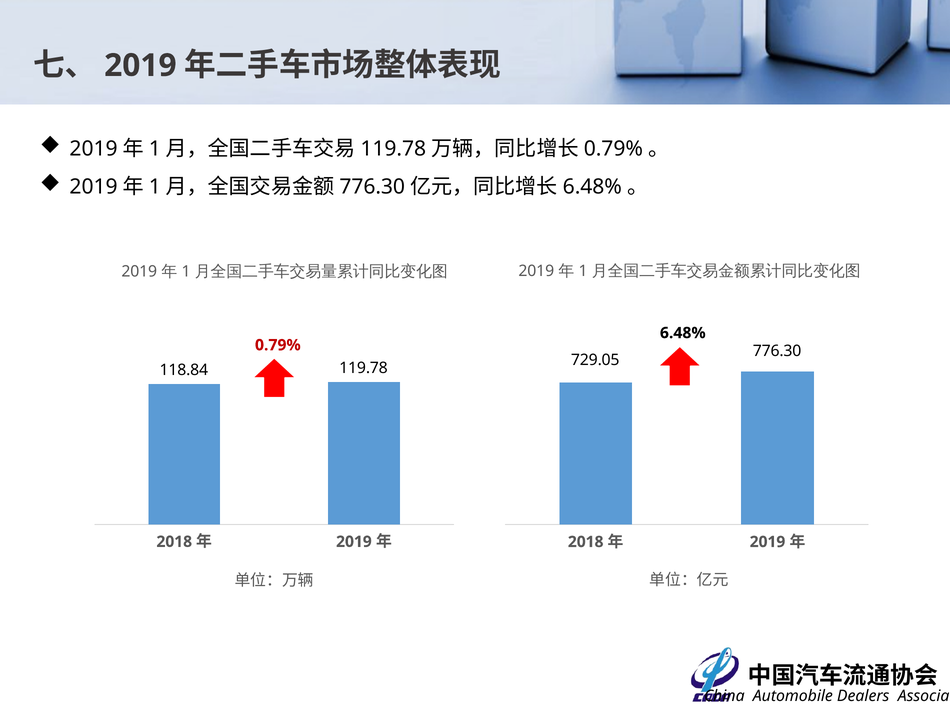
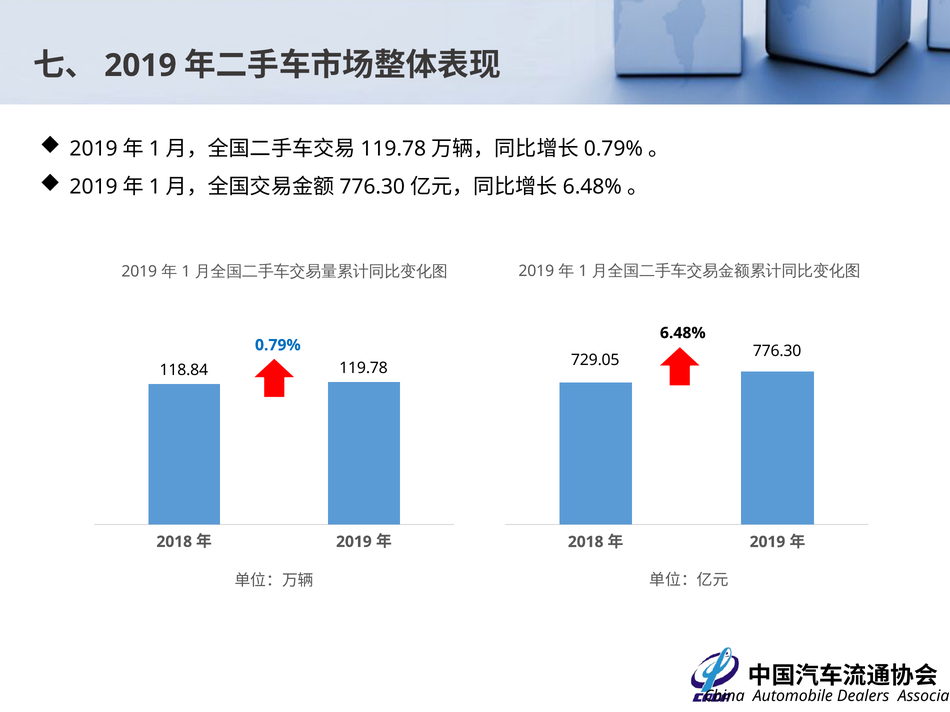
0.79% colour: red -> blue
